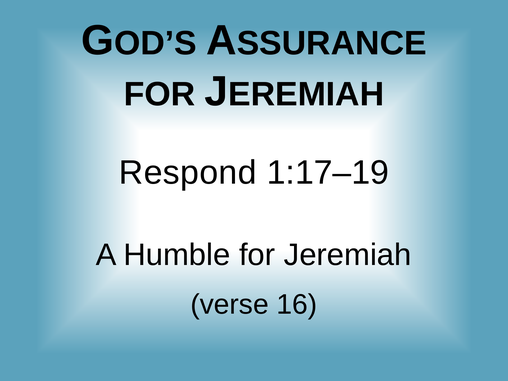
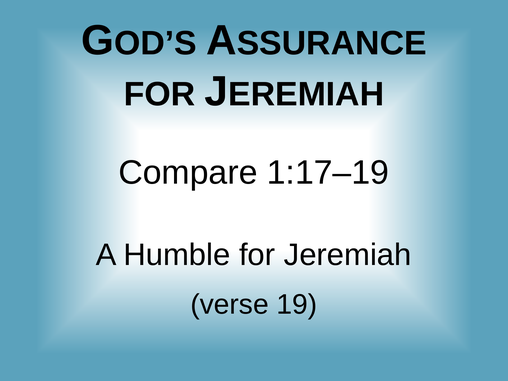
Respond: Respond -> Compare
16: 16 -> 19
